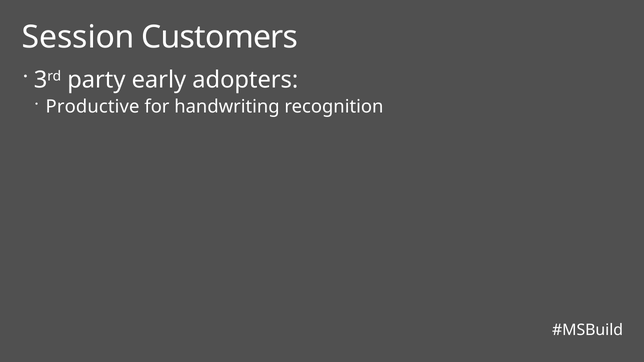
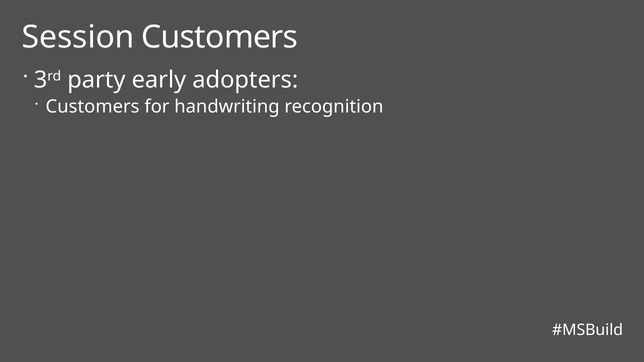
Productive at (93, 107): Productive -> Customers
